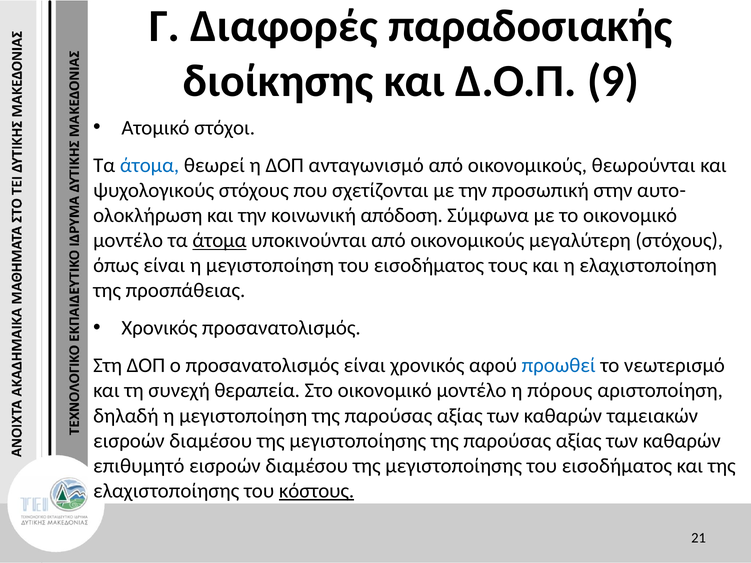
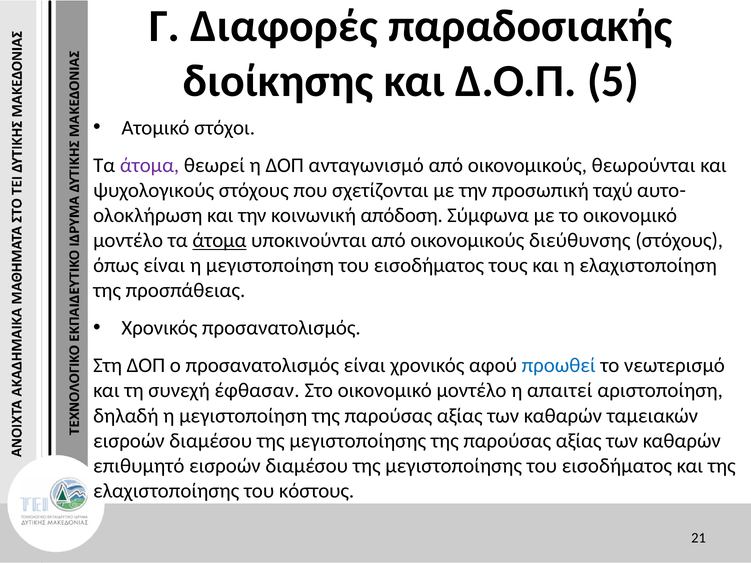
9: 9 -> 5
άτομα at (150, 165) colour: blue -> purple
στην: στην -> ταχύ
μεγαλύτερη: μεγαλύτερη -> διεύθυνσης
θεραπεία: θεραπεία -> έφθασαν
πόρους: πόρους -> απαιτεί
κόστους underline: present -> none
